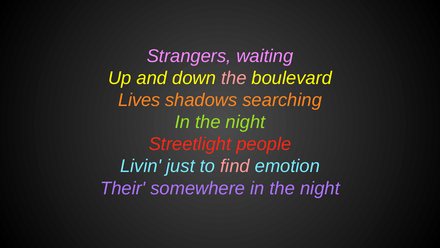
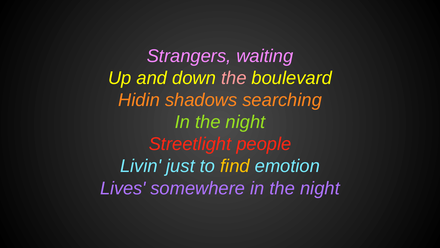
Lives: Lives -> Hidin
find colour: pink -> yellow
Their: Their -> Lives
